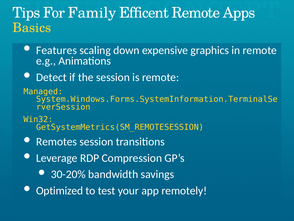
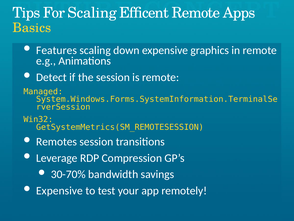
For Family: Family -> Scaling
30-20%: 30-20% -> 30-70%
Optimized at (60, 190): Optimized -> Expensive
